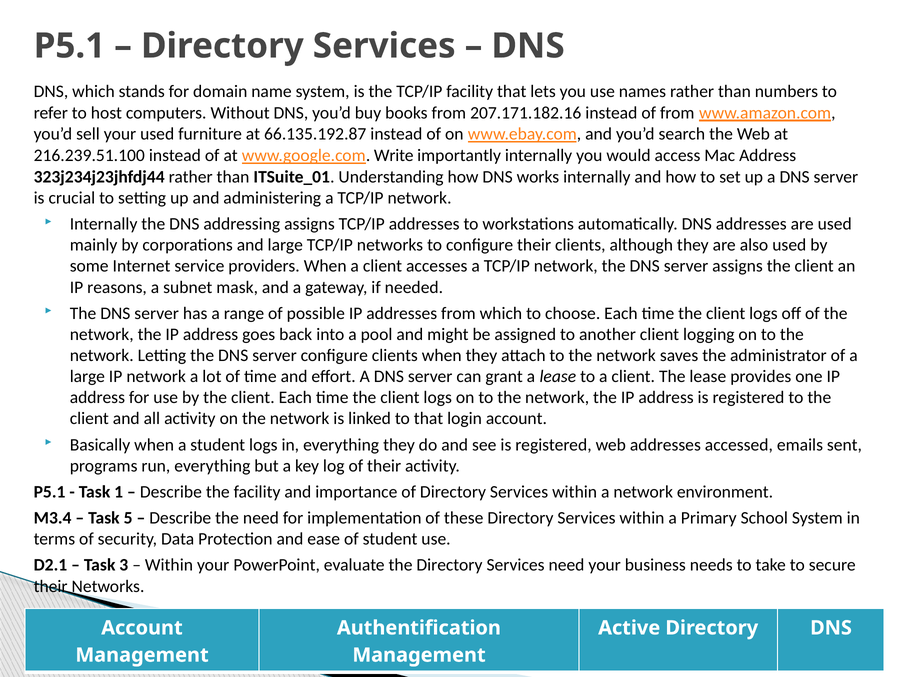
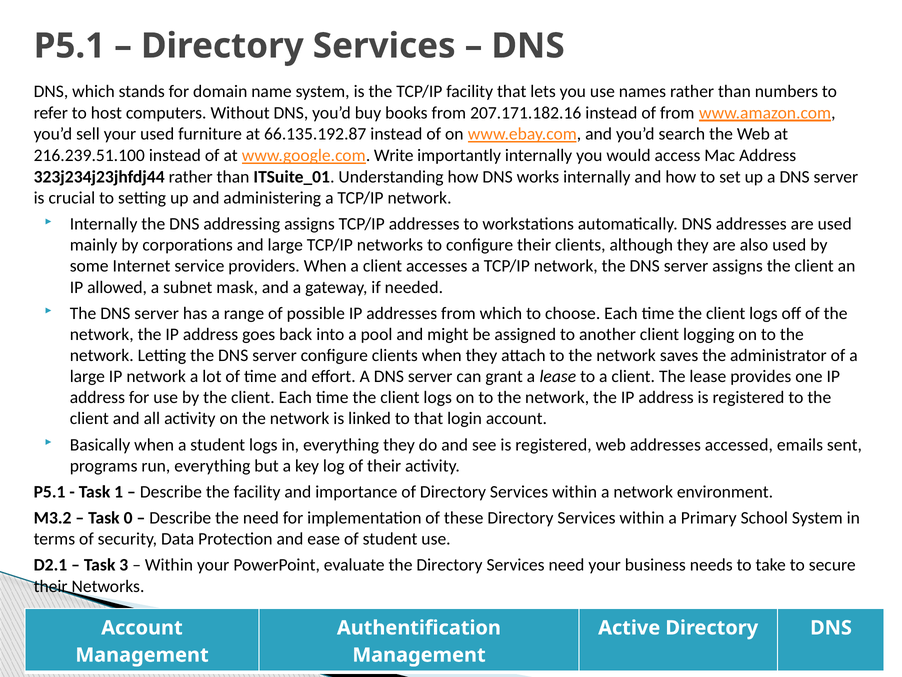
reasons: reasons -> allowed
M3.4: M3.4 -> M3.2
5: 5 -> 0
